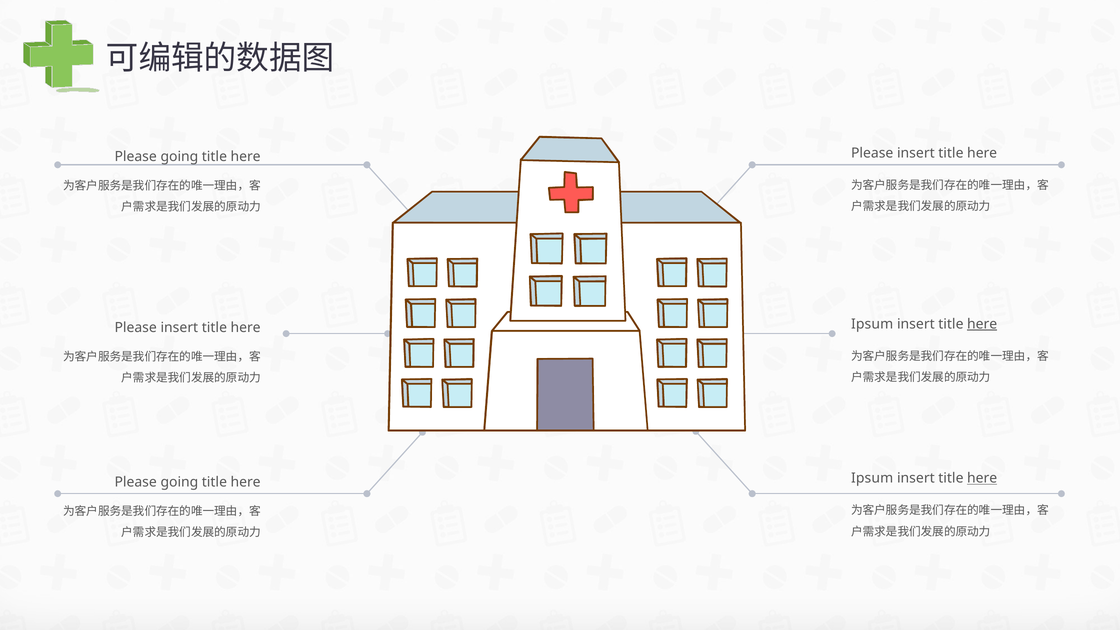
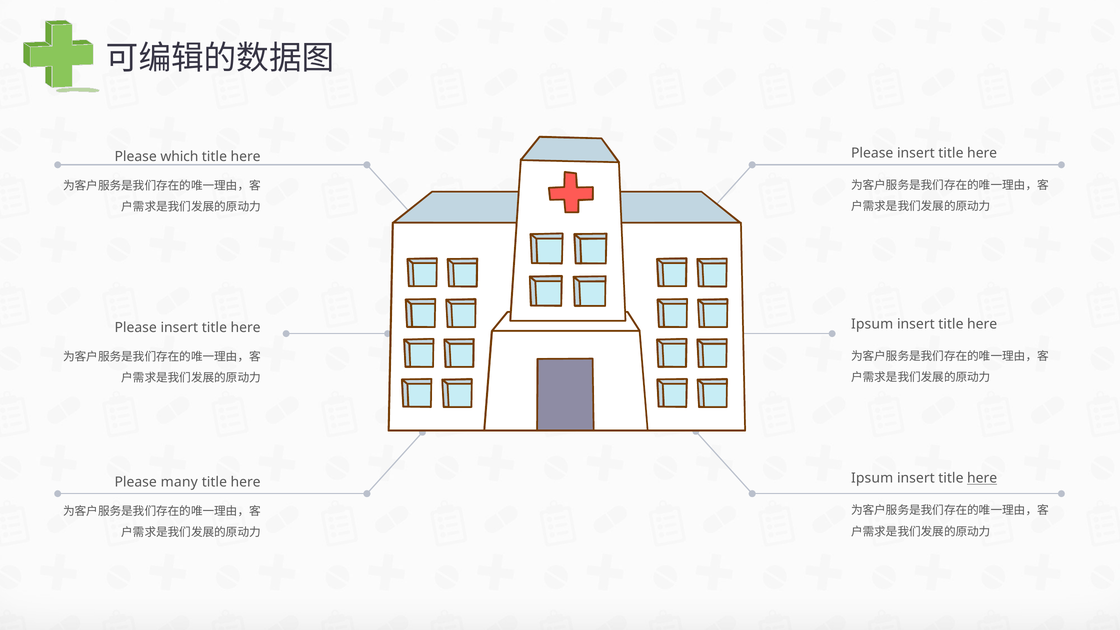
going at (179, 157): going -> which
here at (982, 324) underline: present -> none
going at (179, 482): going -> many
